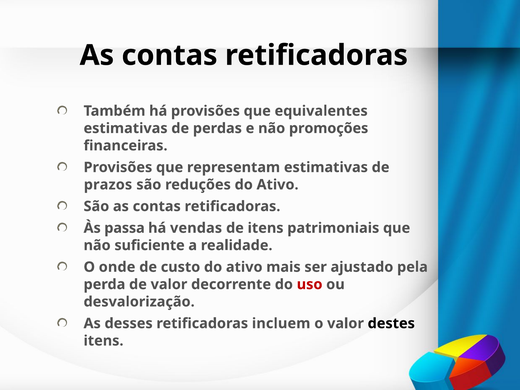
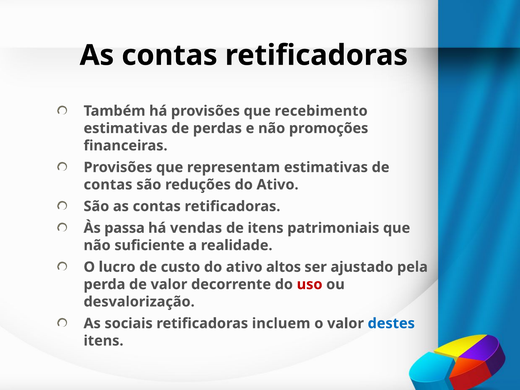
equivalentes: equivalentes -> recebimento
prazos at (108, 185): prazos -> contas
onde: onde -> lucro
mais: mais -> altos
desses: desses -> sociais
destes colour: black -> blue
